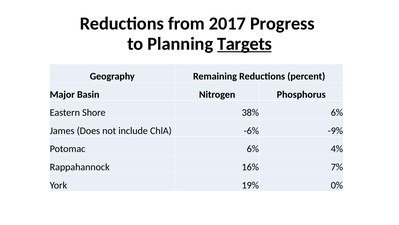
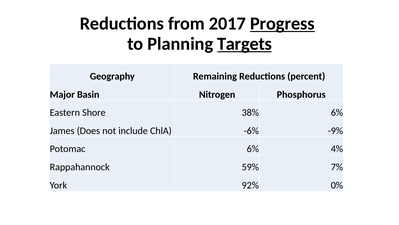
Progress underline: none -> present
16%: 16% -> 59%
19%: 19% -> 92%
